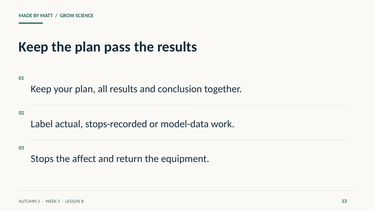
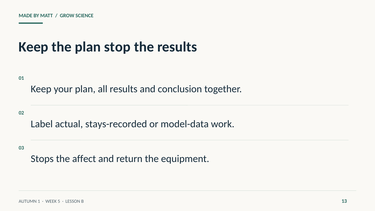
pass: pass -> stop
stops-recorded: stops-recorded -> stays-recorded
